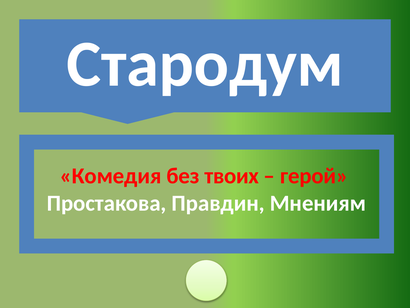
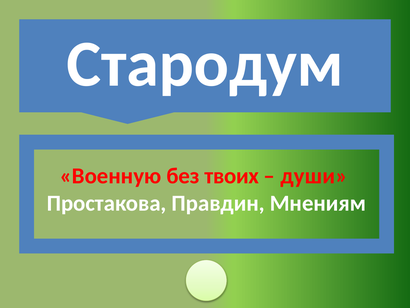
Комедия: Комедия -> Военную
герой: герой -> души
